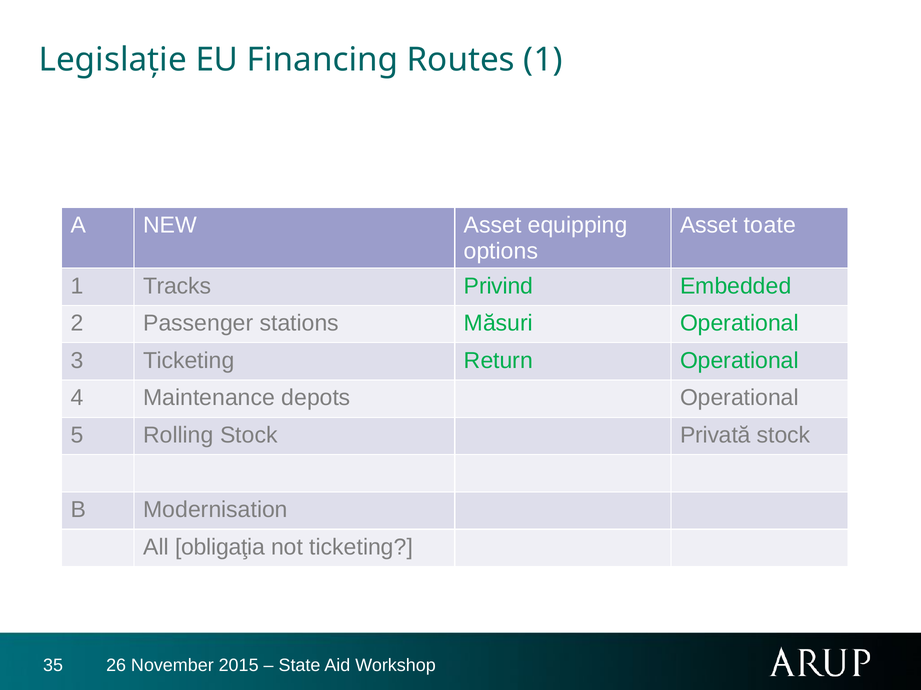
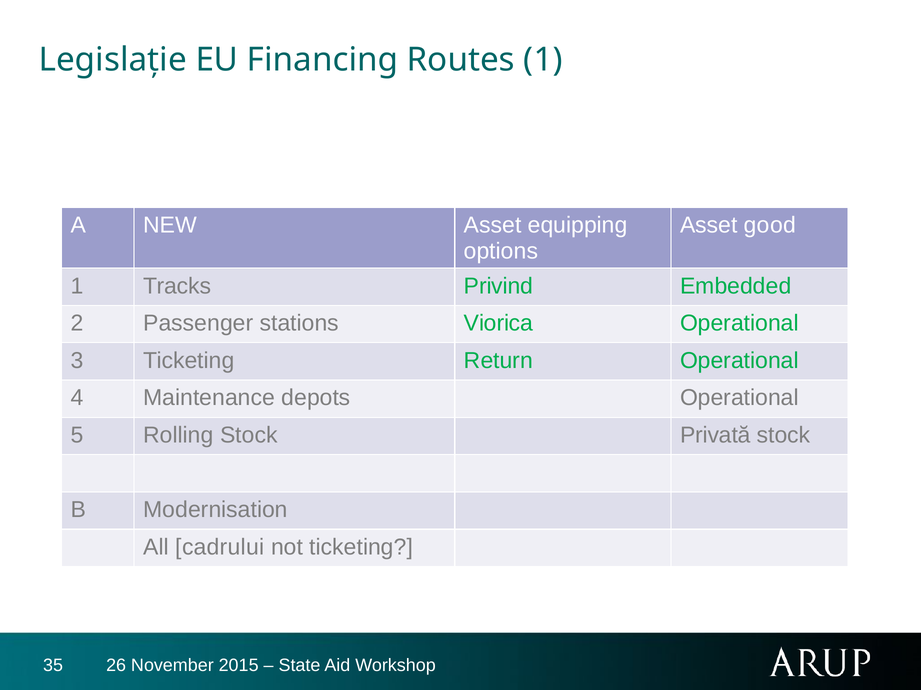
toate: toate -> good
Măsuri: Măsuri -> Viorica
obligaţia: obligaţia -> cadrului
